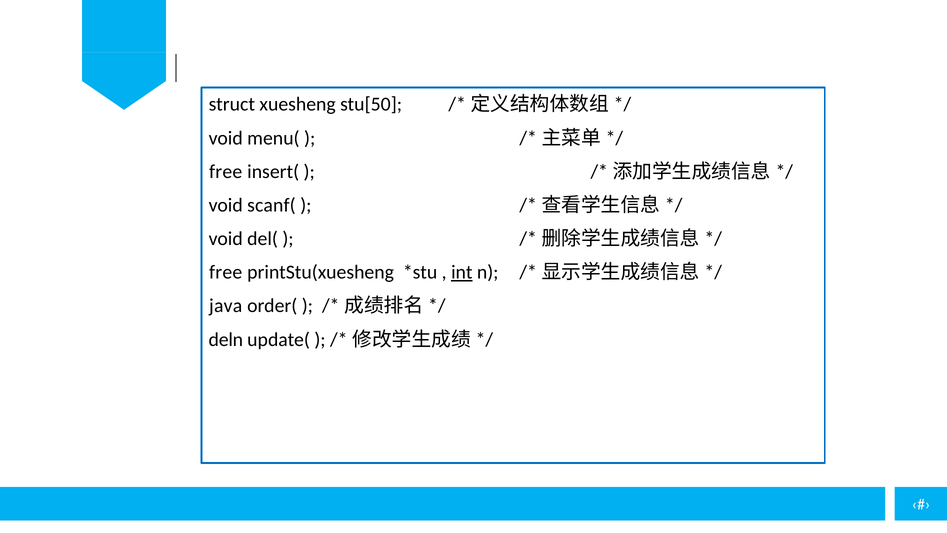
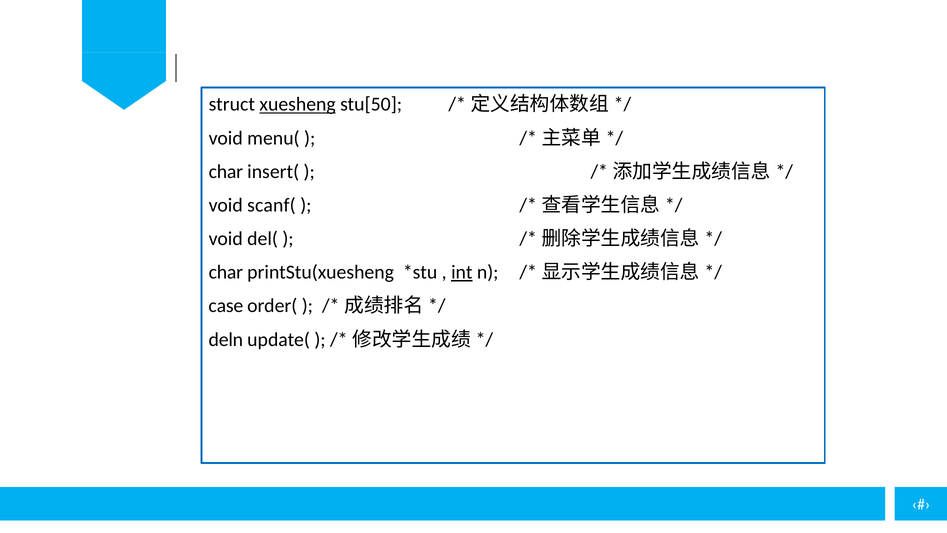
xuesheng underline: none -> present
free at (226, 172): free -> char
free at (226, 272): free -> char
java: java -> case
